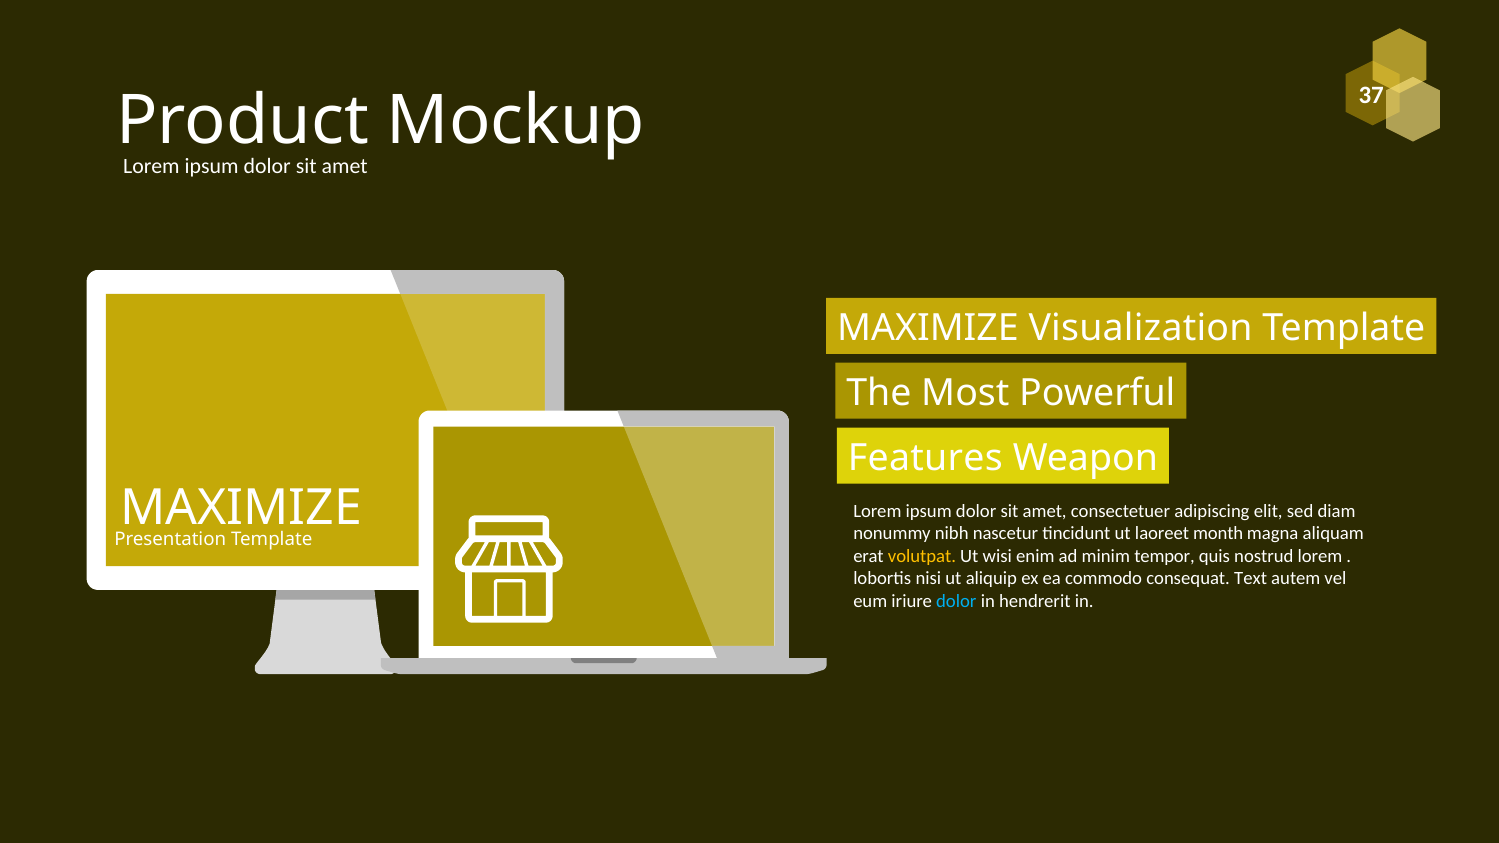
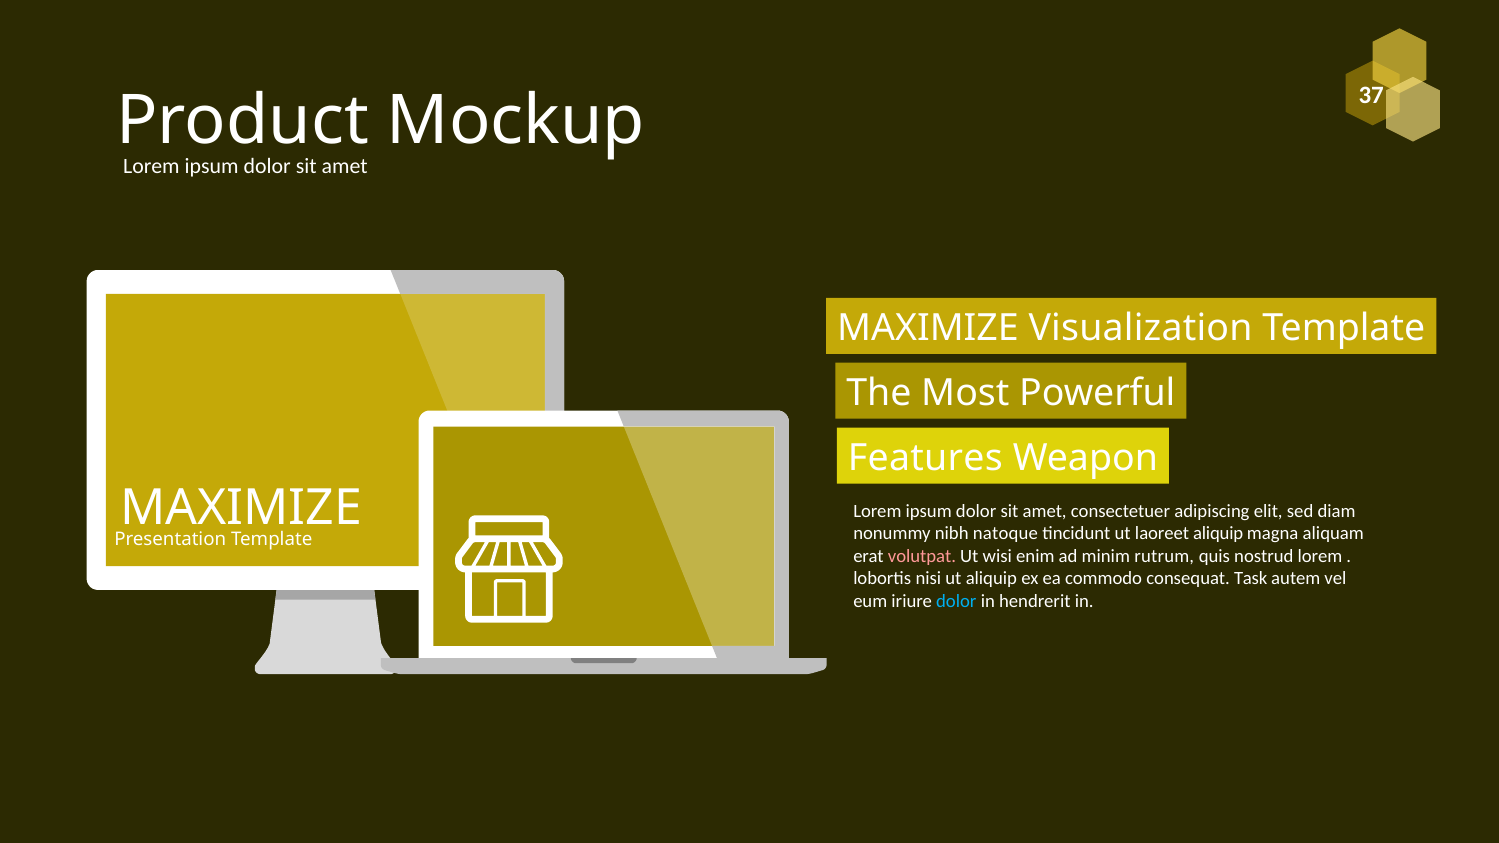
nascetur: nascetur -> natoque
laoreet month: month -> aliquip
volutpat colour: yellow -> pink
tempor: tempor -> rutrum
Text: Text -> Task
